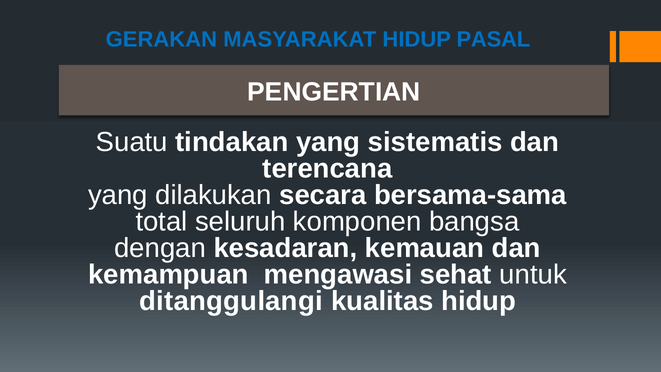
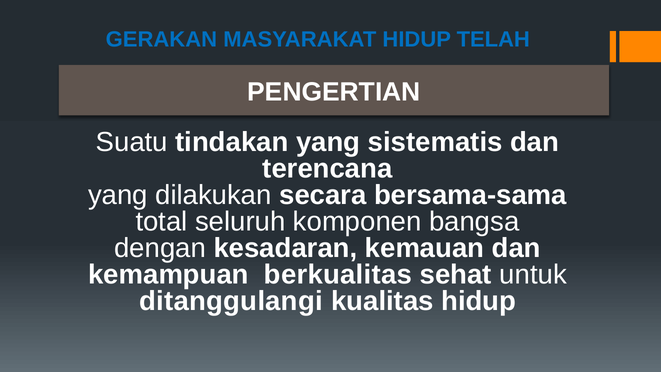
PASAL: PASAL -> TELAH
mengawasi: mengawasi -> berkualitas
